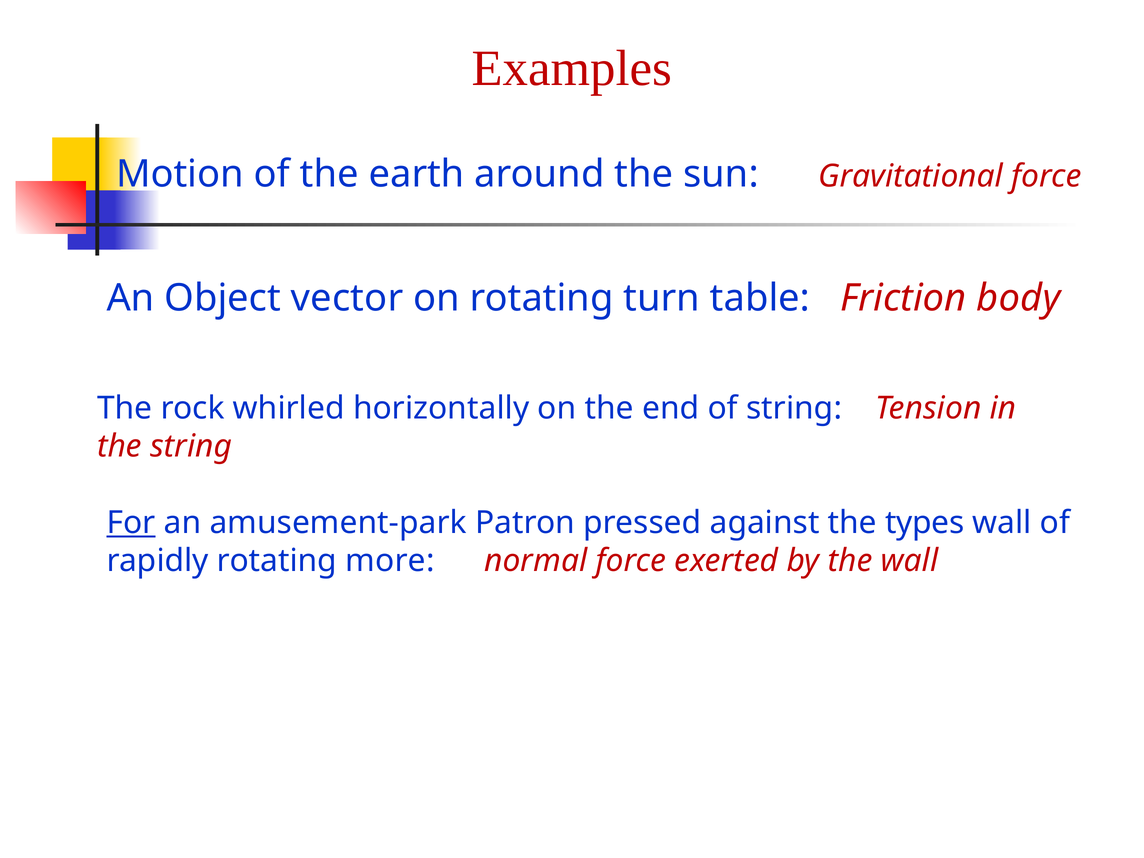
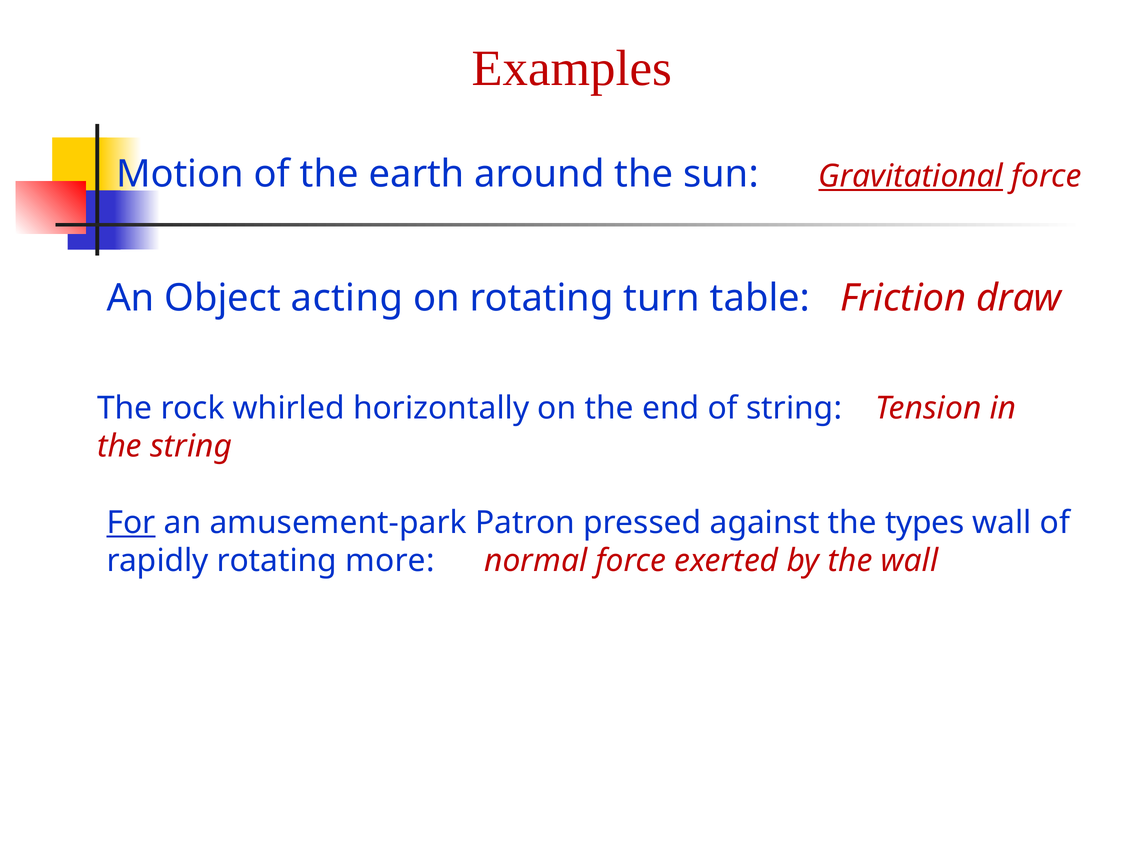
Gravitational underline: none -> present
vector: vector -> acting
body: body -> draw
